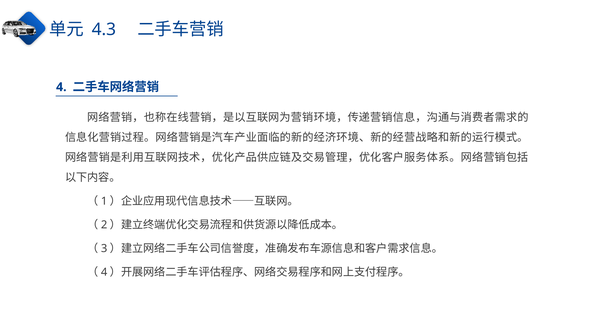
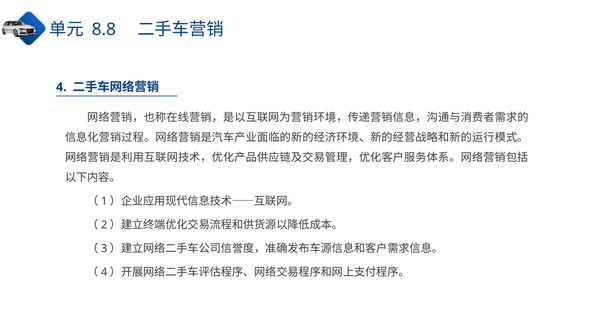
4.3: 4.3 -> 8.8
